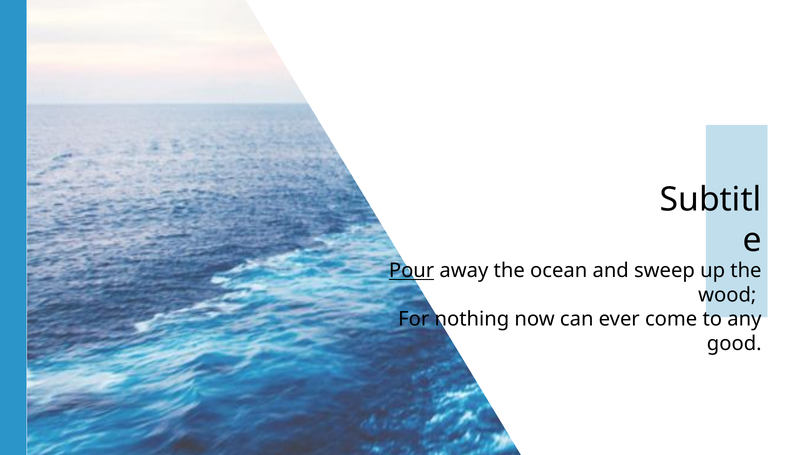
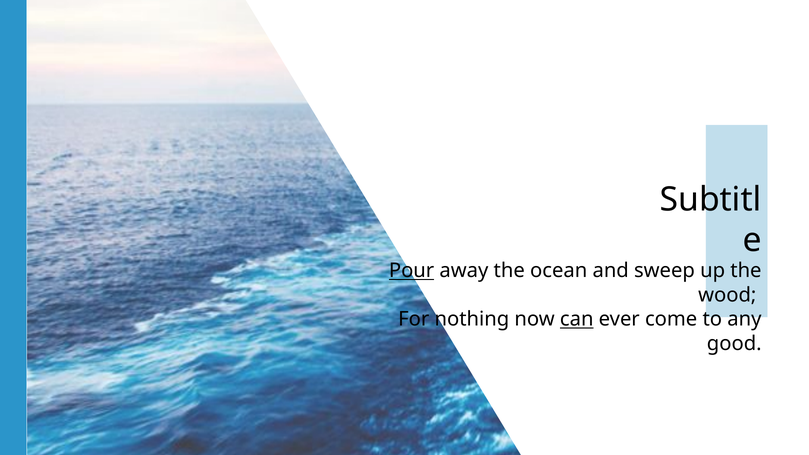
can underline: none -> present
